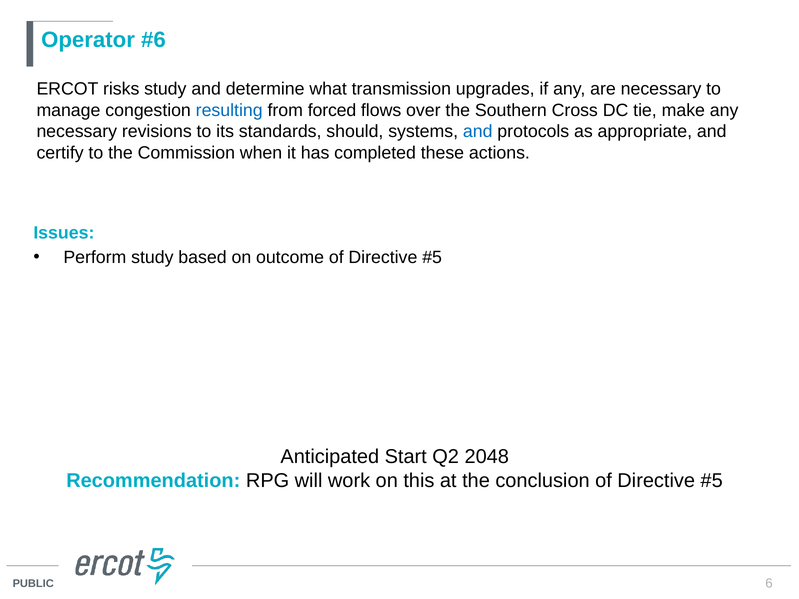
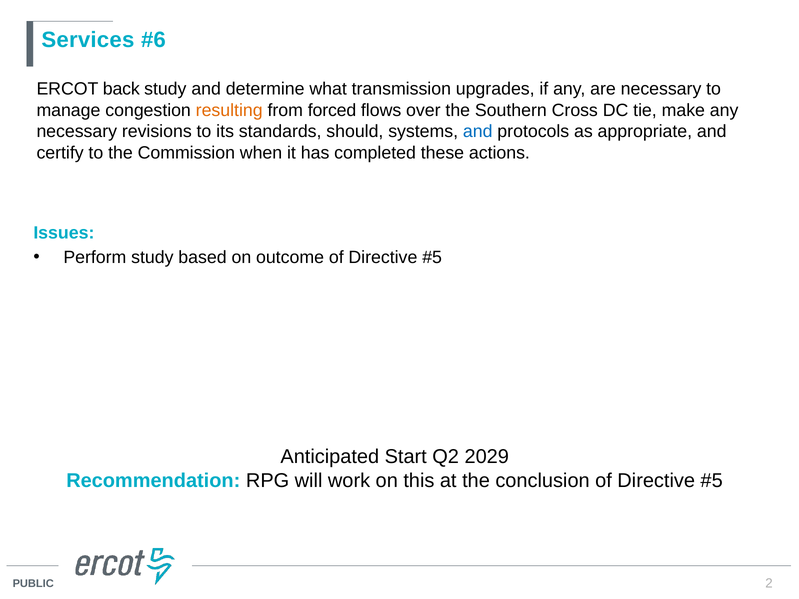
Operator: Operator -> Services
risks: risks -> back
resulting colour: blue -> orange
2048: 2048 -> 2029
6: 6 -> 2
